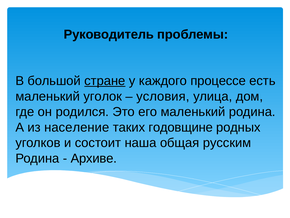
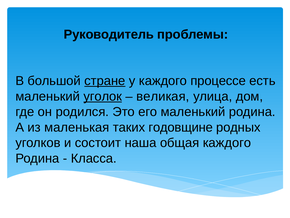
уголок underline: none -> present
условия: условия -> великая
население: население -> маленькая
общая русским: русским -> каждого
Архиве: Архиве -> Класса
